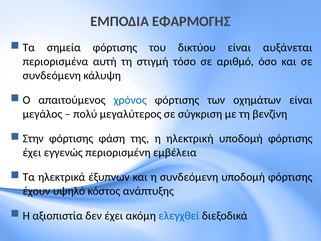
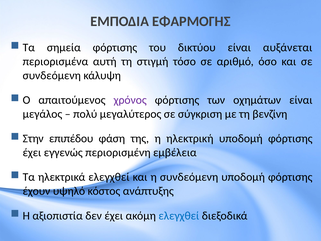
χρόνος colour: blue -> purple
Στην φόρτισης: φόρτισης -> επιπέδου
ηλεκτρικά έξυπνων: έξυπνων -> ελεγχθεί
